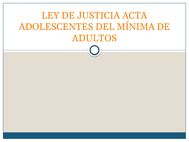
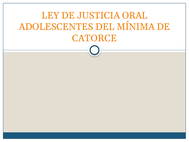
ACTA: ACTA -> ORAL
ADULTOS: ADULTOS -> CATORCE
